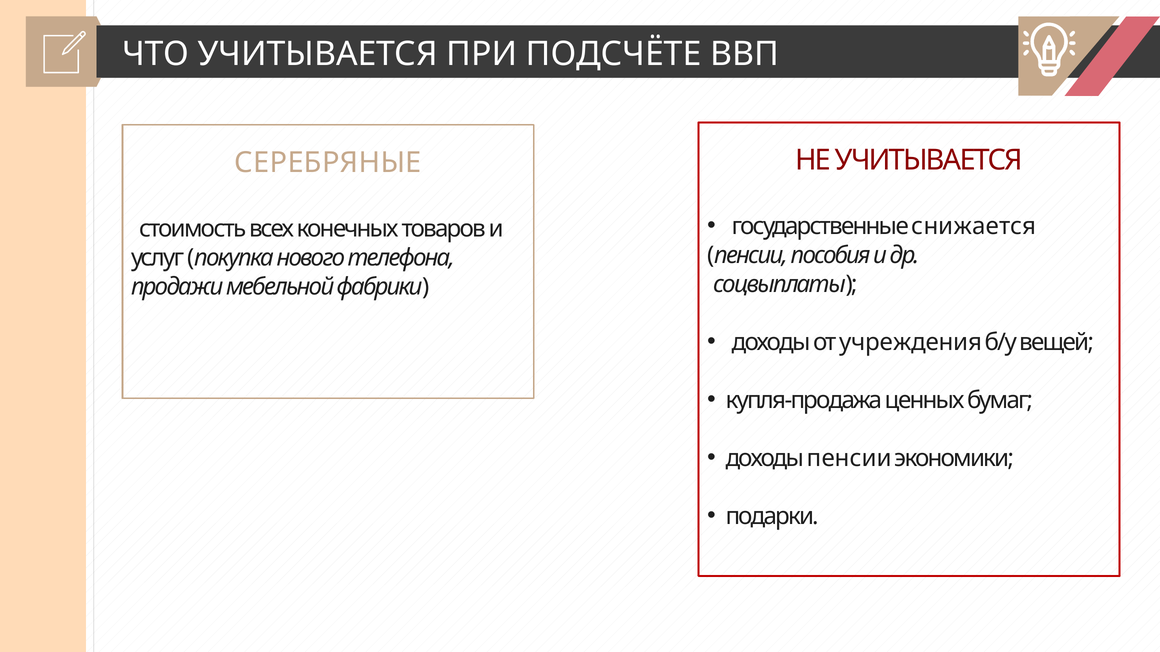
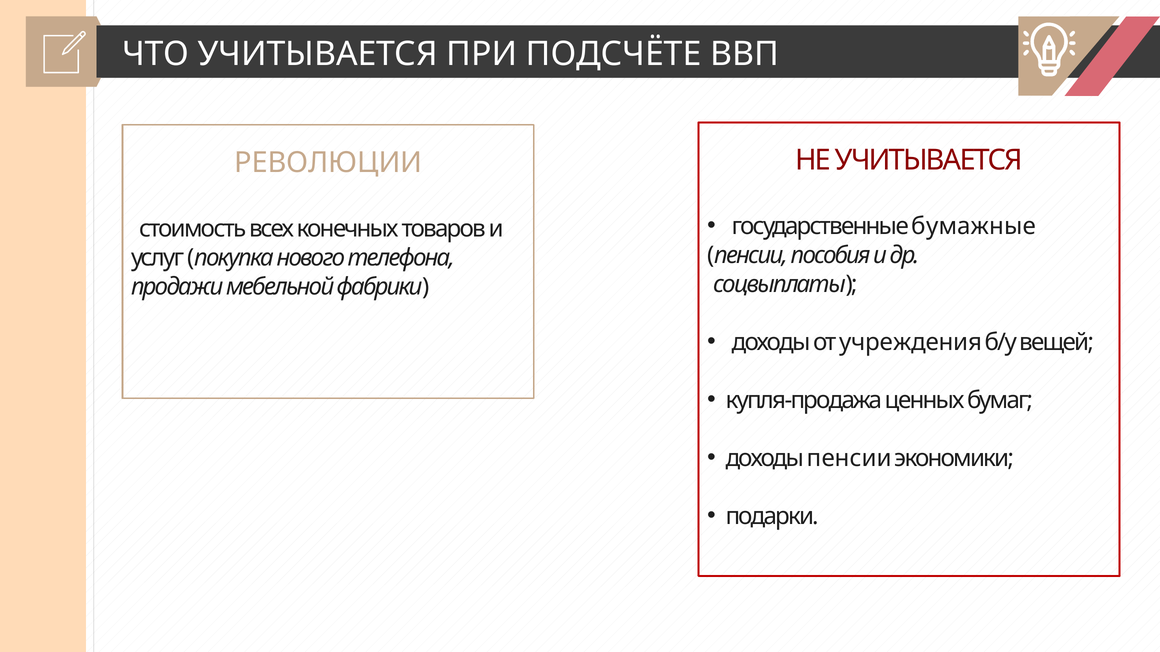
СЕРЕБРЯНЫЕ: СЕРЕБРЯНЫЕ -> РЕВОЛЮЦИИ
снижается: снижается -> бумажные
